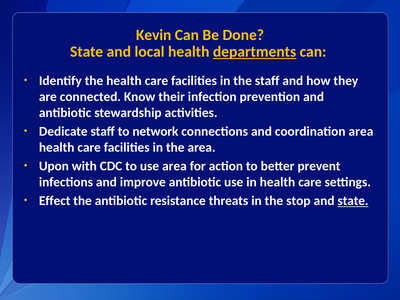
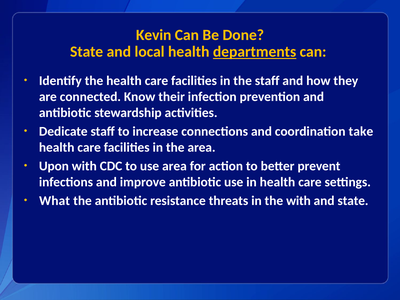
network: network -> increase
coordination area: area -> take
Effect: Effect -> What
the stop: stop -> with
state at (353, 201) underline: present -> none
